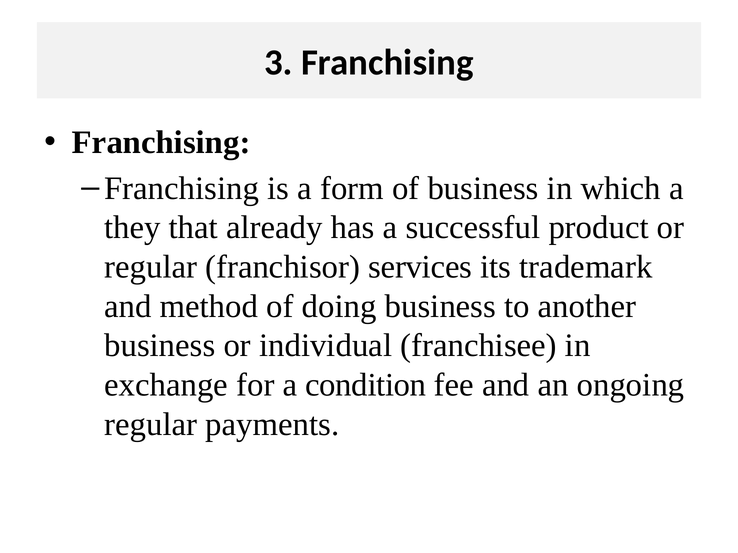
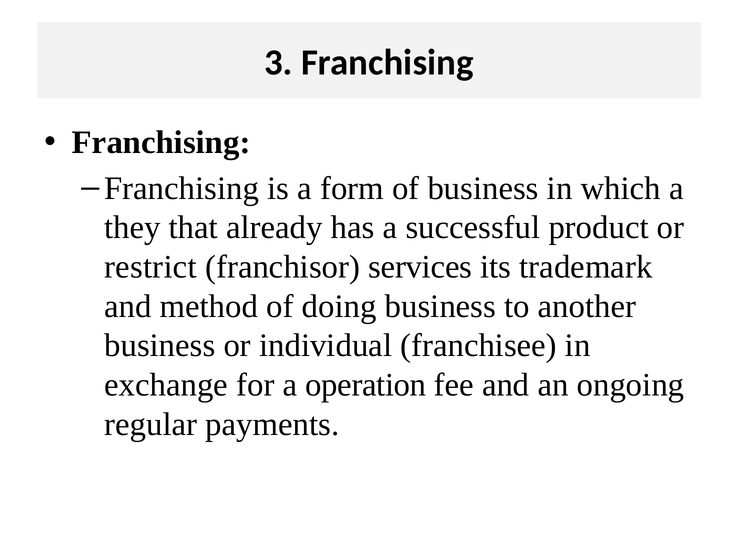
regular at (151, 267): regular -> restrict
condition: condition -> operation
